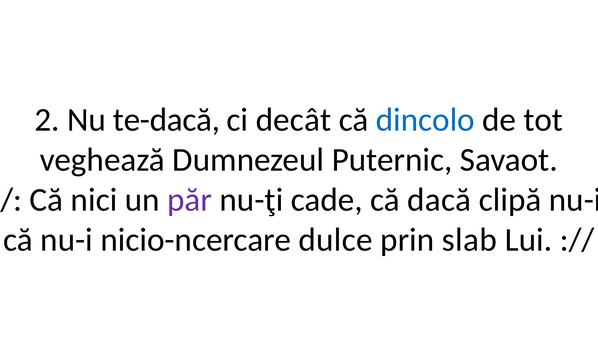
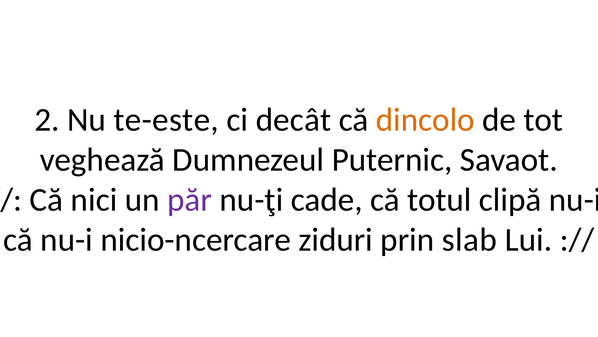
te-dacă: te-dacă -> te-este
dincolo colour: blue -> orange
dacă: dacă -> totul
dulce: dulce -> ziduri
